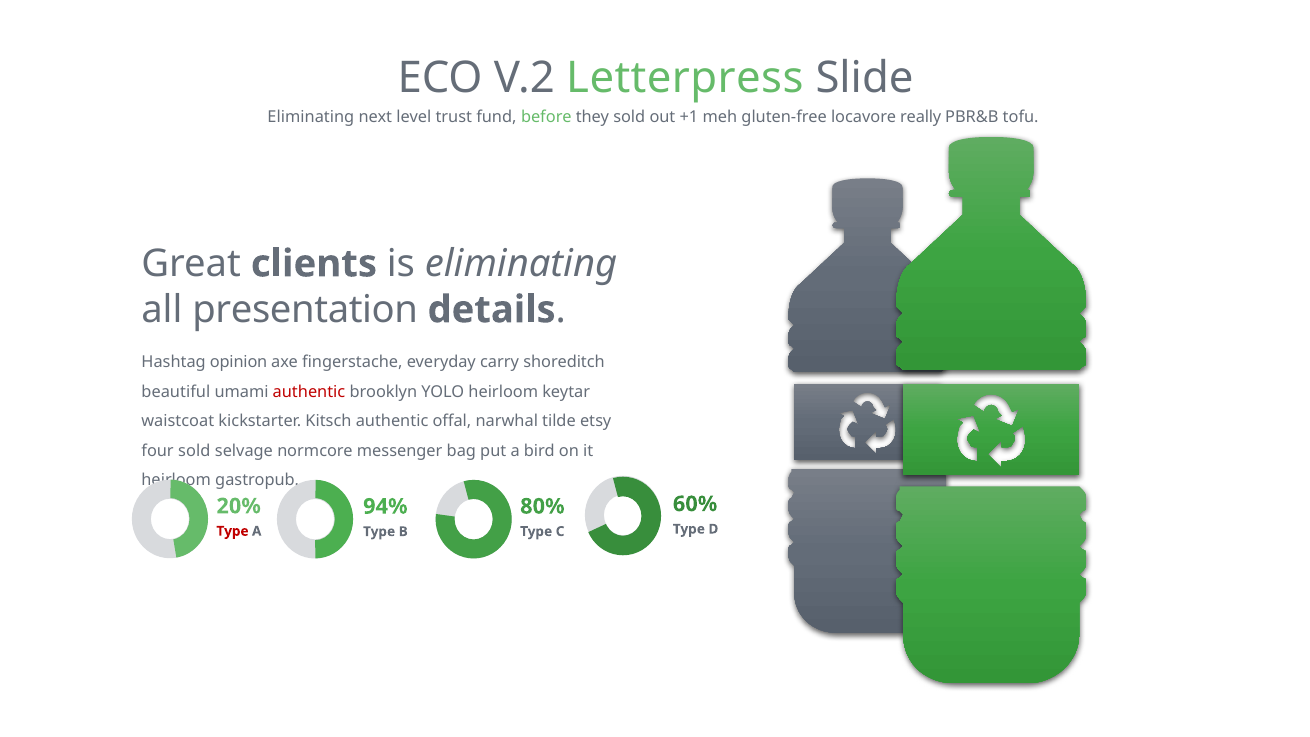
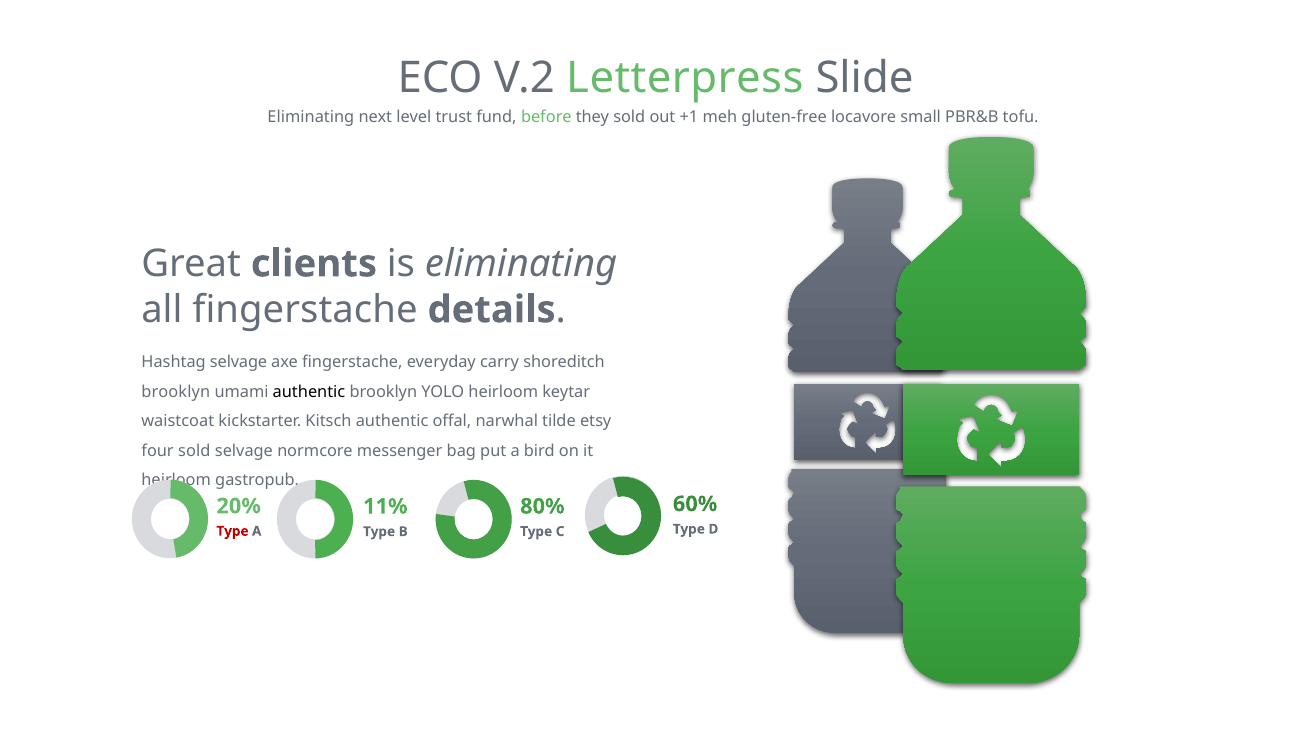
really: really -> small
all presentation: presentation -> fingerstache
Hashtag opinion: opinion -> selvage
beautiful at (176, 392): beautiful -> brooklyn
authentic at (309, 392) colour: red -> black
94%: 94% -> 11%
